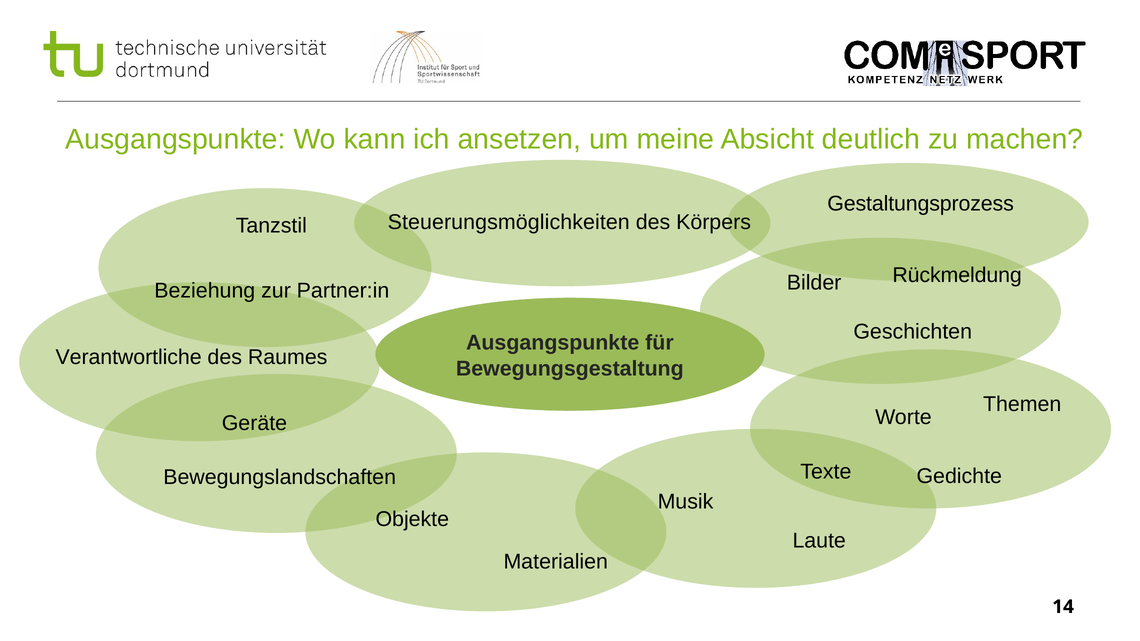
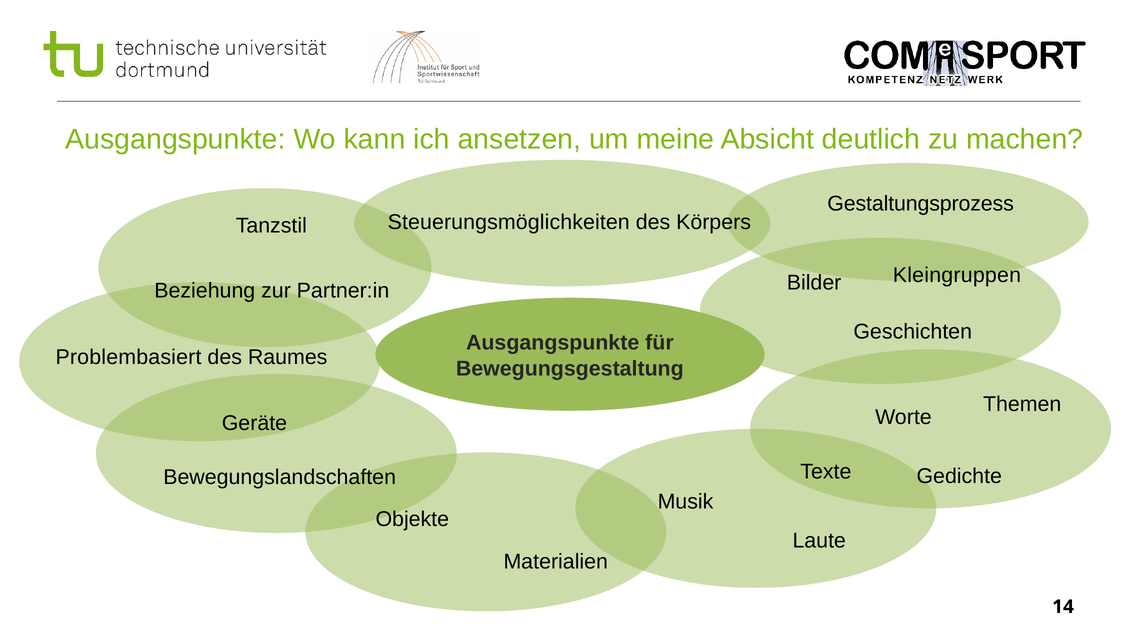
Rückmeldung: Rückmeldung -> Kleingruppen
Verantwortliche: Verantwortliche -> Problembasiert
